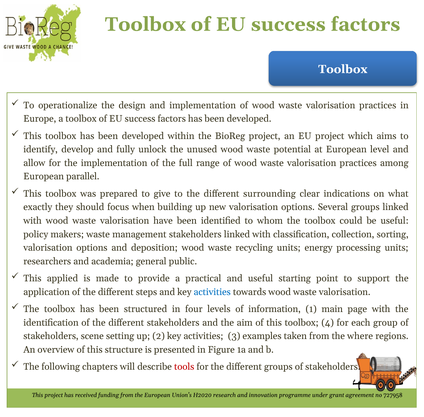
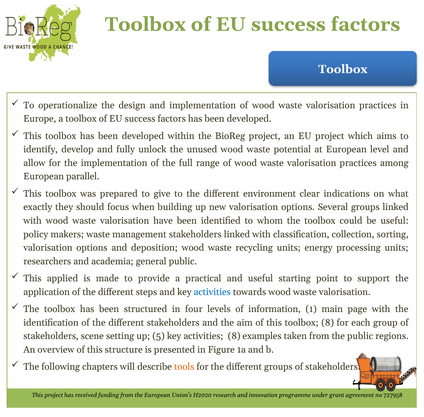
surrounding: surrounding -> environment
toolbox 4: 4 -> 8
2: 2 -> 5
activities 3: 3 -> 8
the where: where -> public
tools colour: red -> orange
